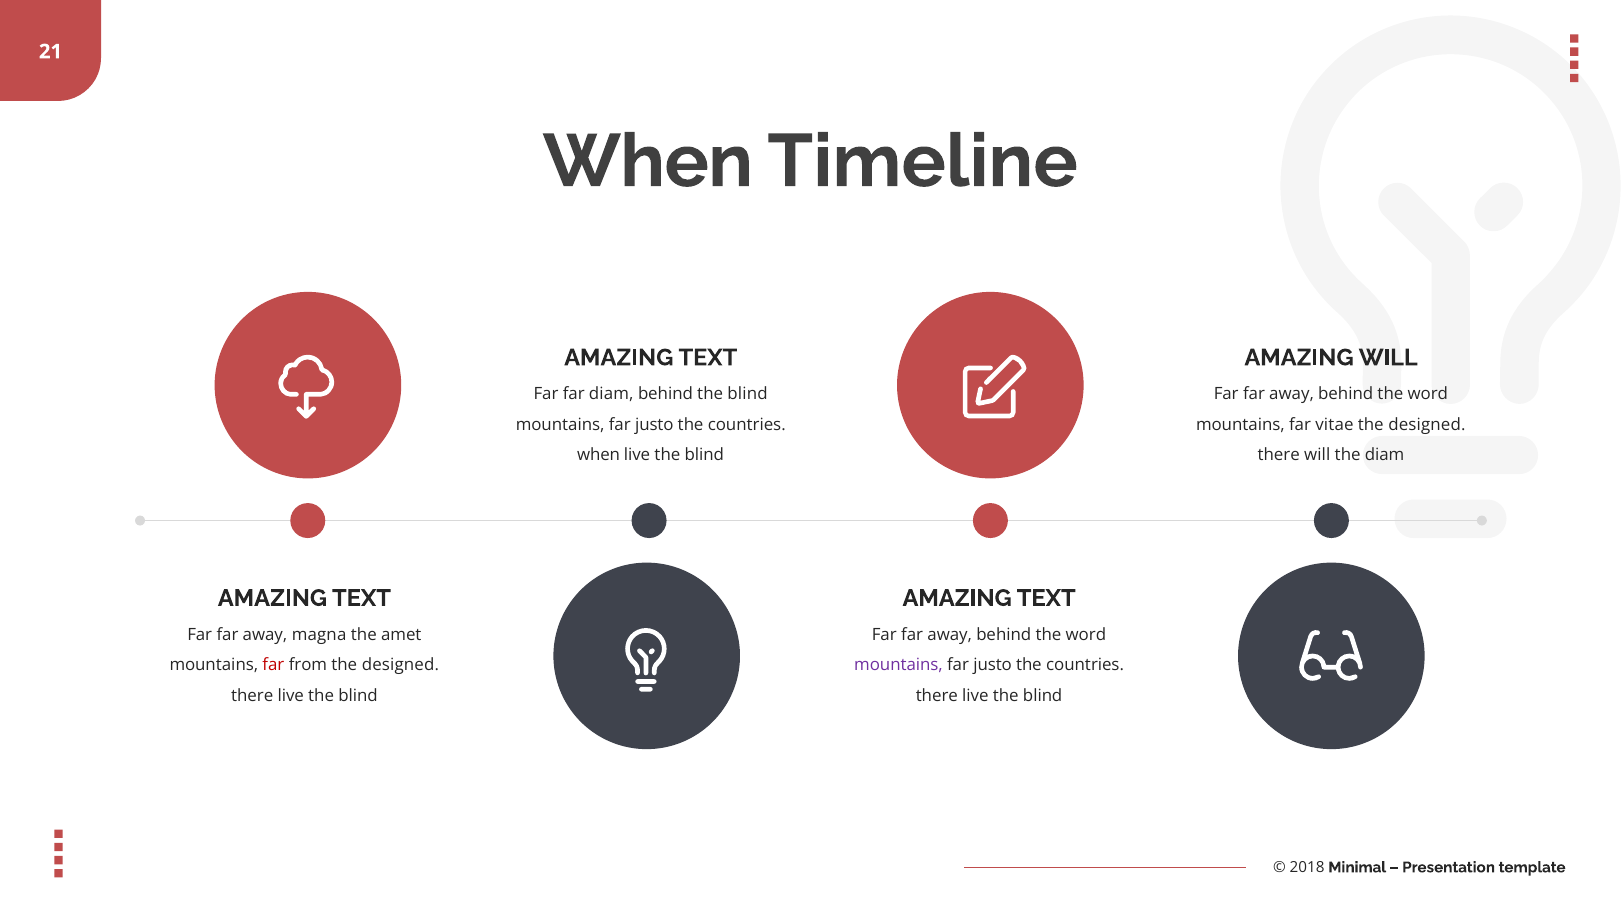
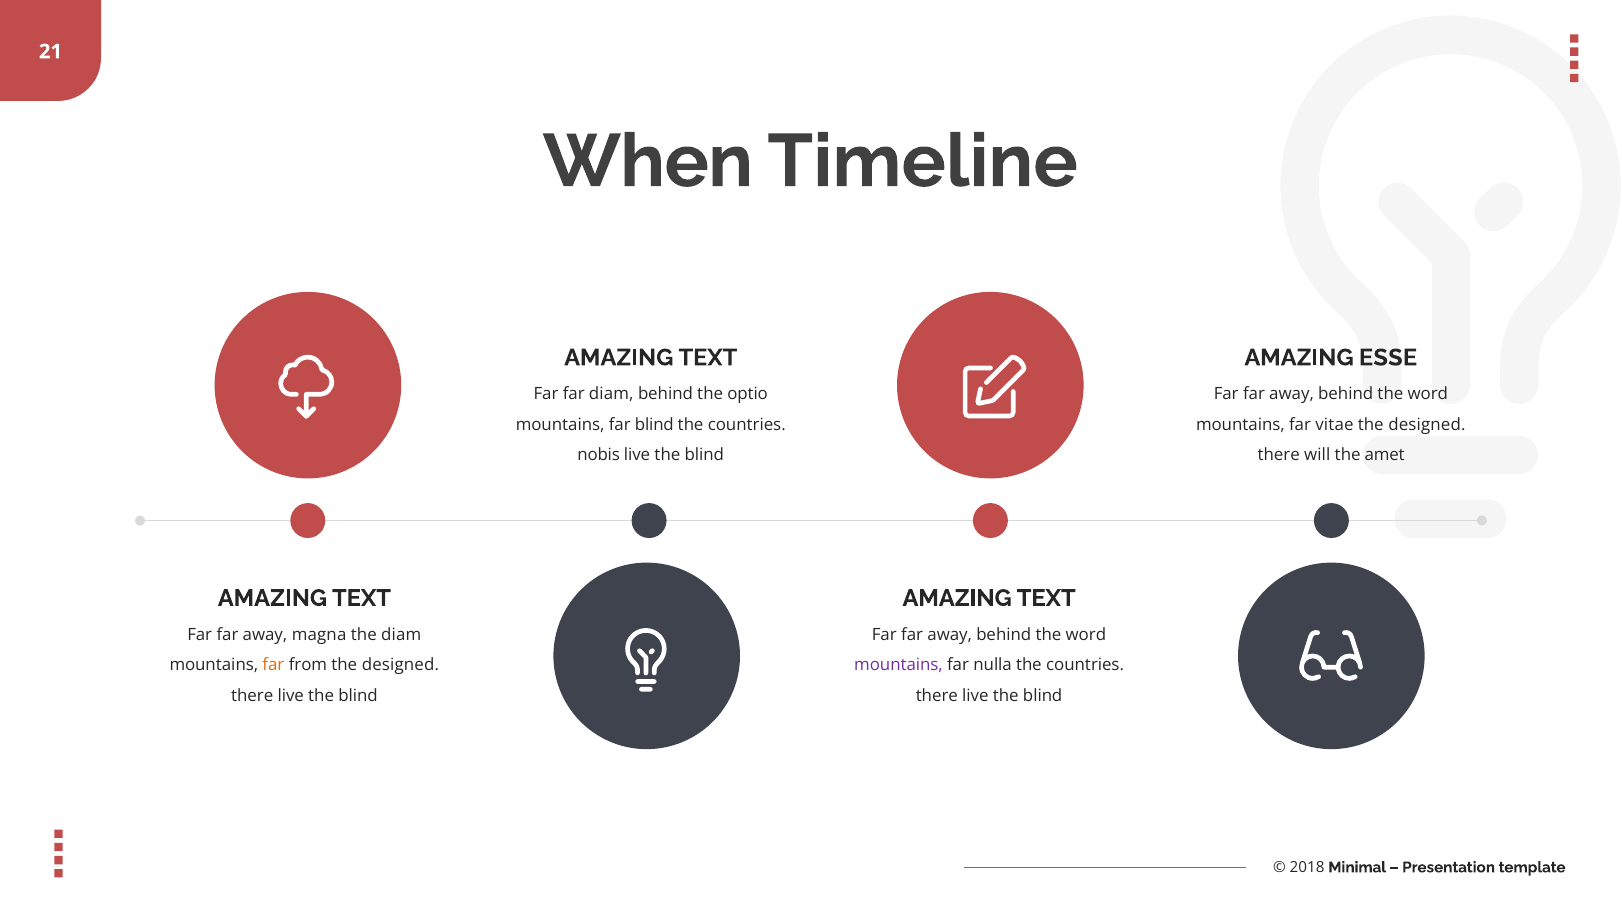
AMAZING WILL: WILL -> ESSE
behind the blind: blind -> optio
justo at (654, 425): justo -> blind
when at (599, 455): when -> nobis
the diam: diam -> amet
the amet: amet -> diam
far at (273, 665) colour: red -> orange
justo at (993, 665): justo -> nulla
